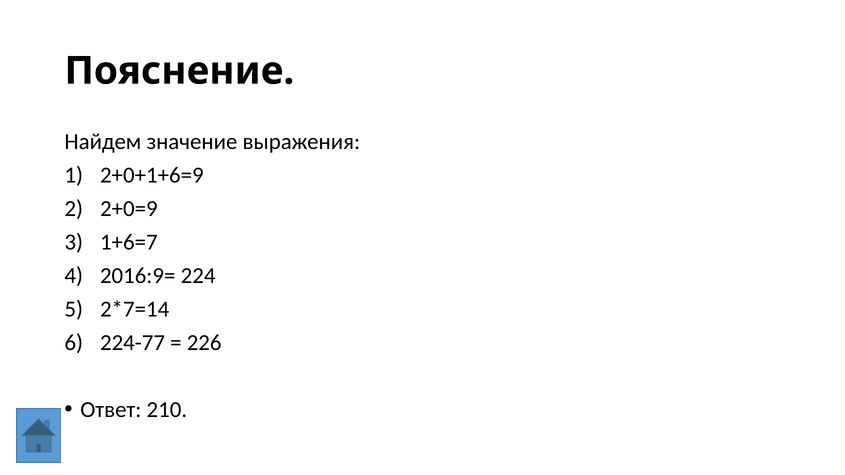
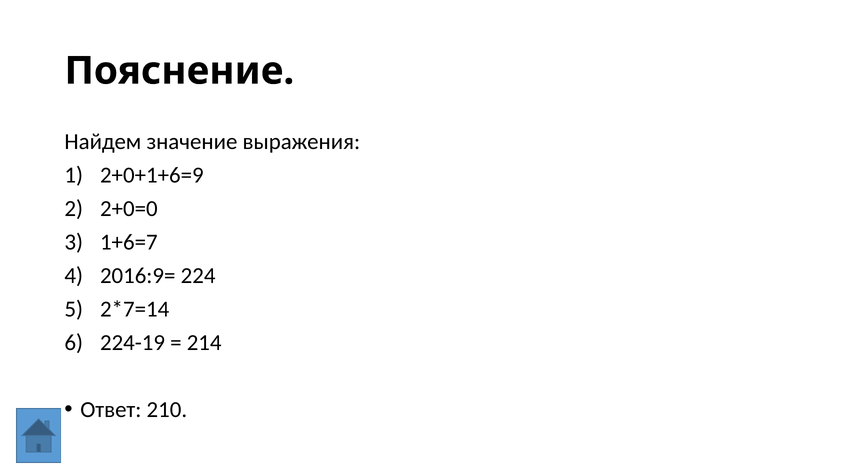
2+0=9: 2+0=9 -> 2+0=0
224-77: 224-77 -> 224-19
226: 226 -> 214
